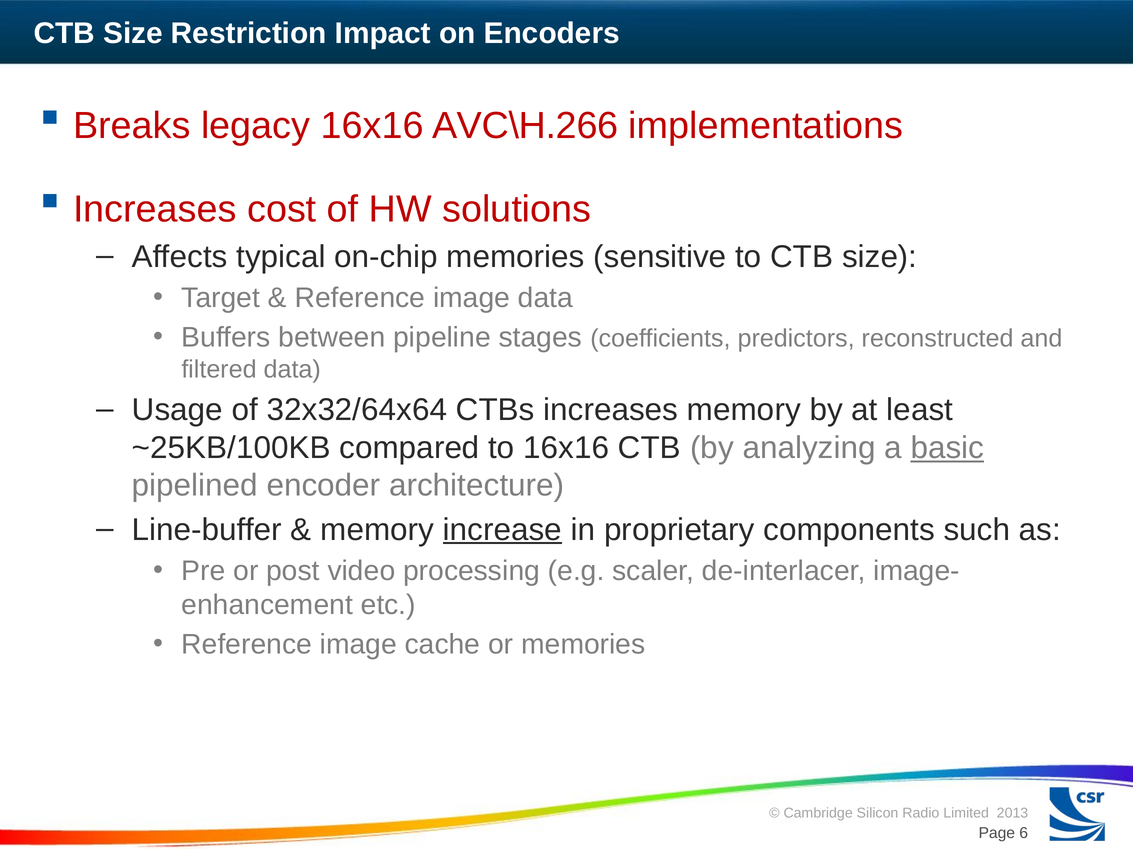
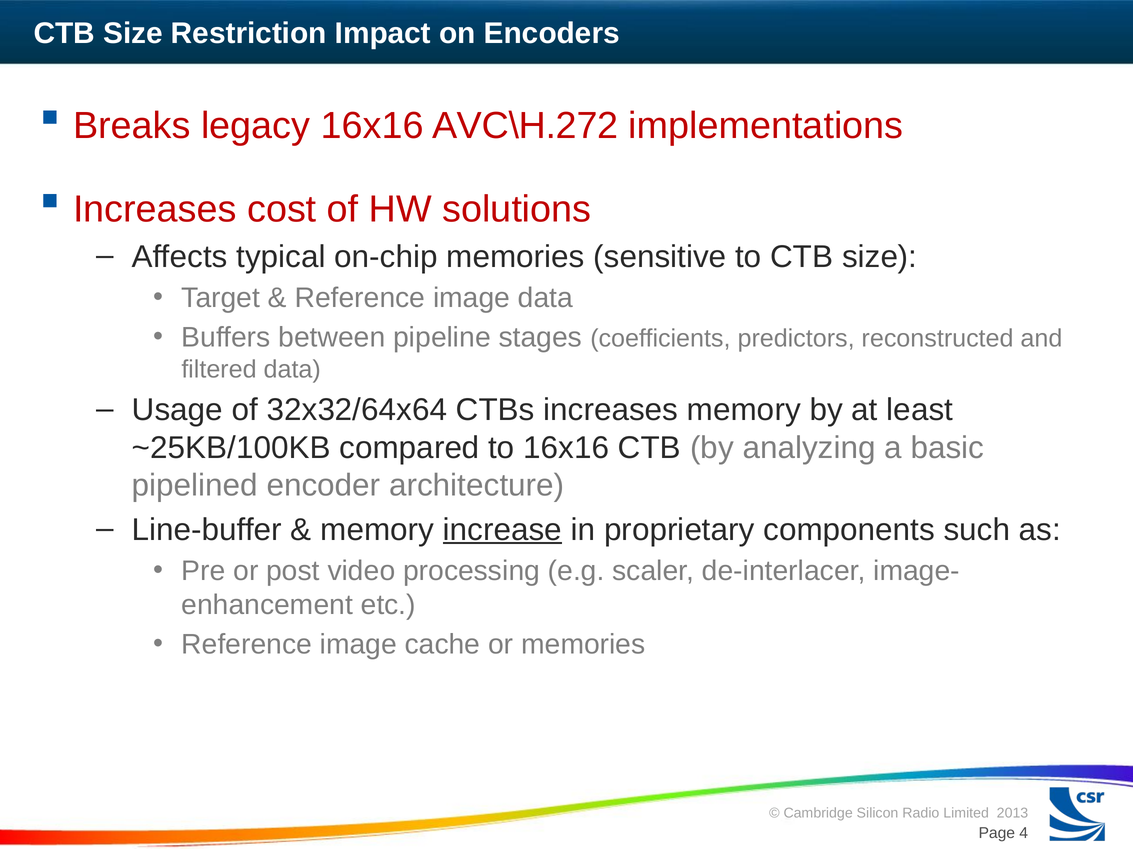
AVC\H.266: AVC\H.266 -> AVC\H.272
basic underline: present -> none
6: 6 -> 4
